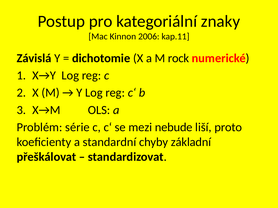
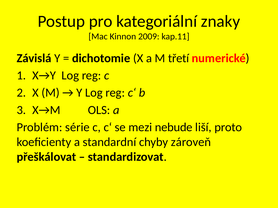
2006: 2006 -> 2009
rock: rock -> třetí
základní: základní -> zároveň
